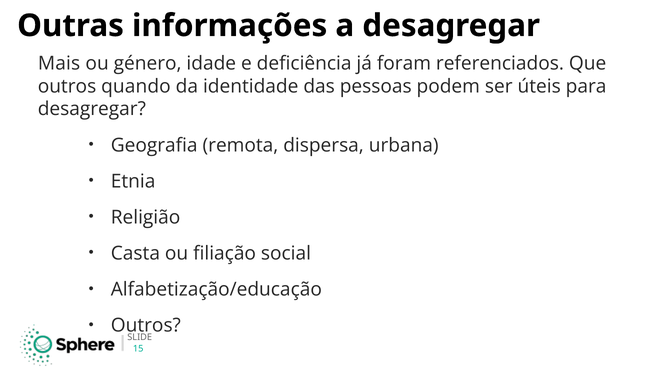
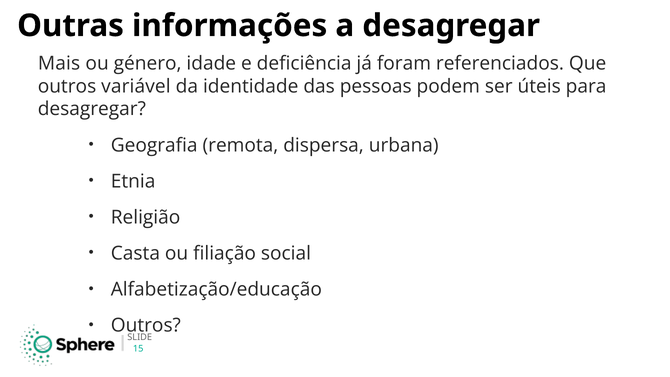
quando: quando -> variável
